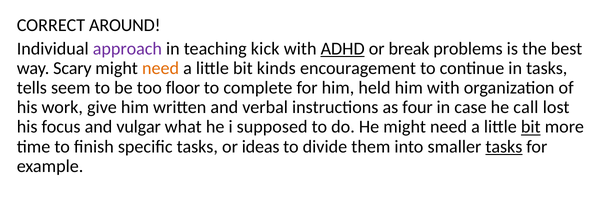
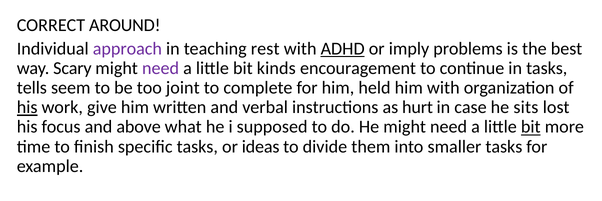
kick: kick -> rest
break: break -> imply
need at (161, 68) colour: orange -> purple
floor: floor -> joint
his at (27, 107) underline: none -> present
four: four -> hurt
call: call -> sits
vulgar: vulgar -> above
tasks at (504, 146) underline: present -> none
